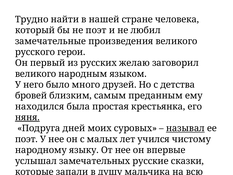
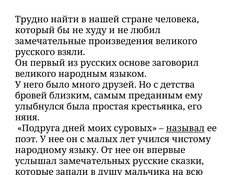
не поэт: поэт -> худу
герои: герои -> взяли
желаю: желаю -> основе
находился: находился -> улыбнулся
няня underline: present -> none
